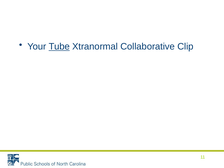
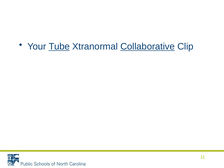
Collaborative underline: none -> present
